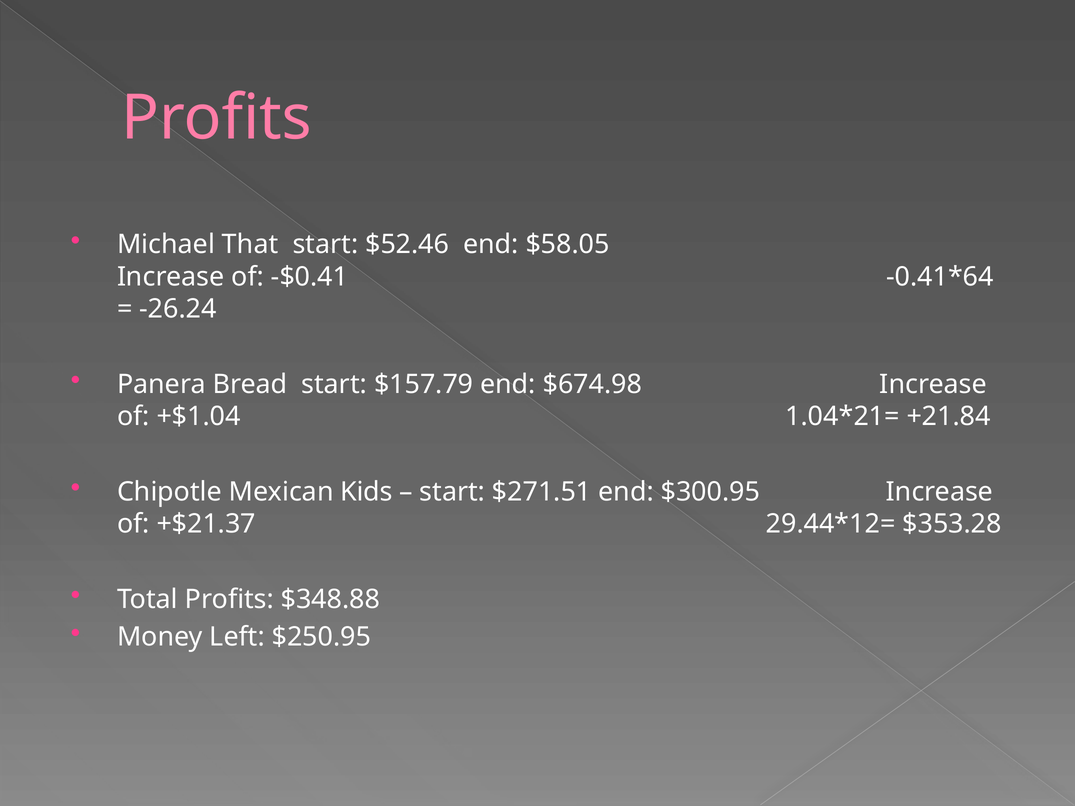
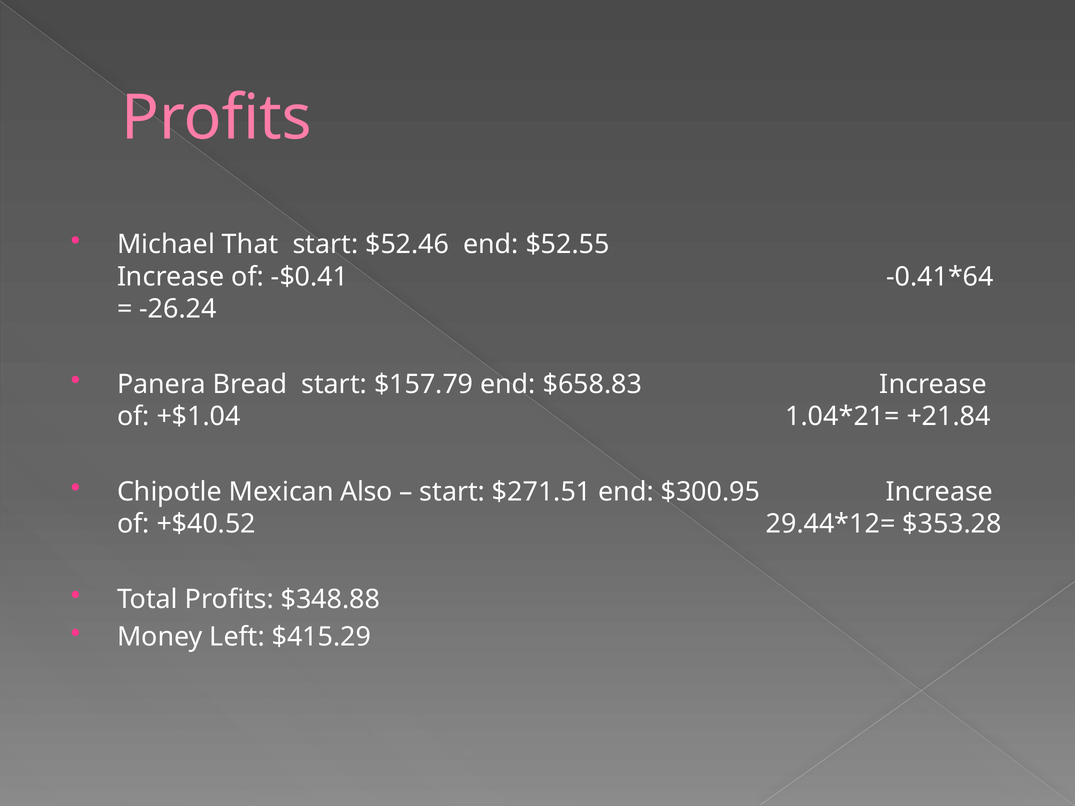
$58.05: $58.05 -> $52.55
$674.98: $674.98 -> $658.83
Kids: Kids -> Also
+$21.37: +$21.37 -> +$40.52
$250.95: $250.95 -> $415.29
